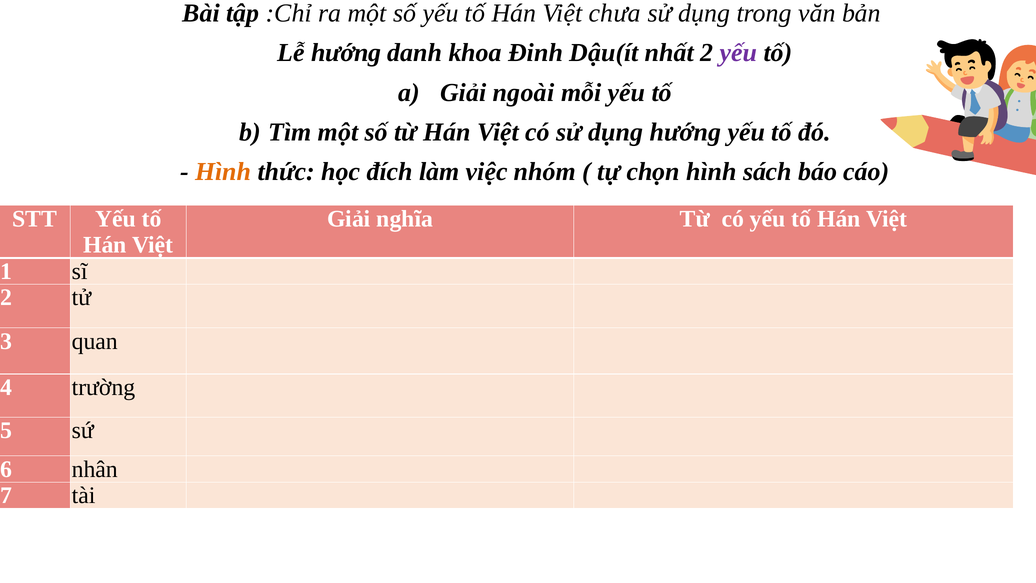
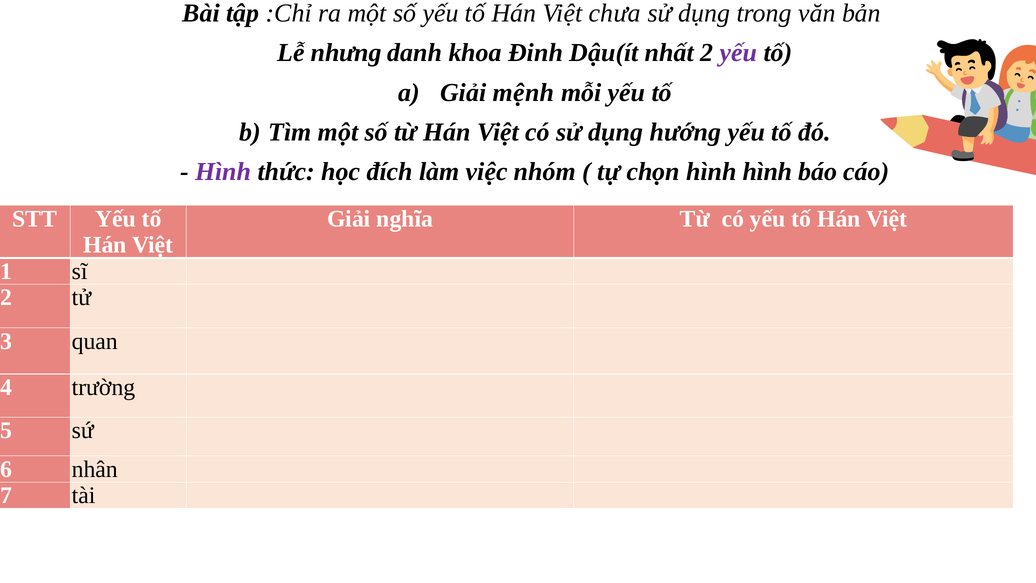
Lễ hướng: hướng -> nhưng
ngoài: ngoài -> mệnh
Hình at (223, 172) colour: orange -> purple
hình sách: sách -> hình
